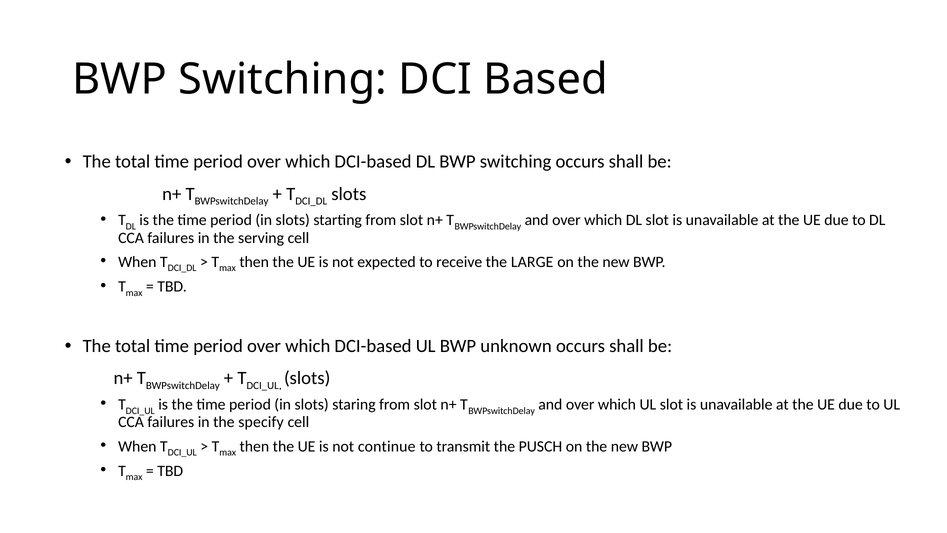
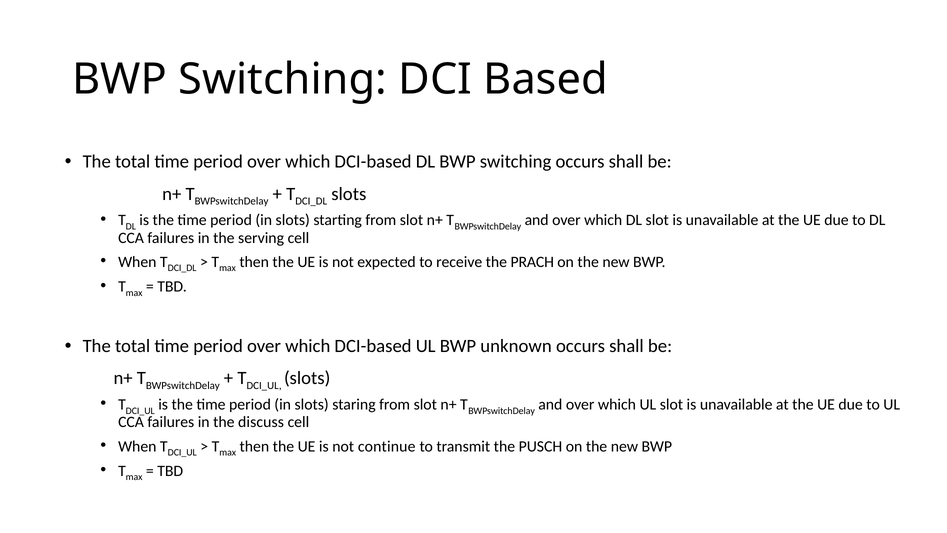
LARGE: LARGE -> PRACH
specify: specify -> discuss
